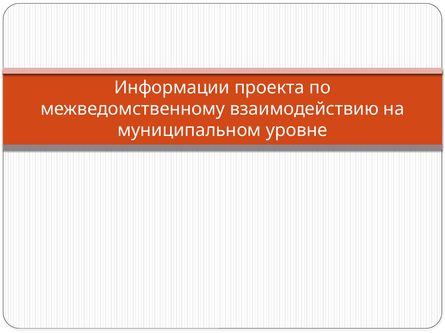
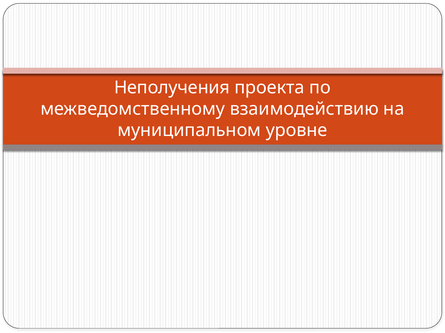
Информации: Информации -> Неполучения
